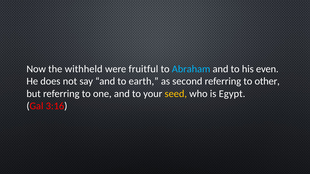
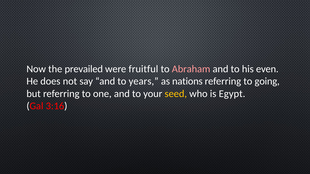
withheld: withheld -> prevailed
Abraham colour: light blue -> pink
earth: earth -> years
second: second -> nations
other: other -> going
